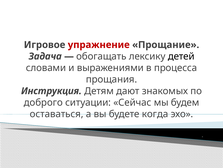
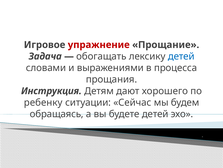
детей at (181, 56) colour: black -> blue
знакомых: знакомых -> хорошего
доброго: доброго -> ребенку
оставаться: оставаться -> обращаясь
будете когда: когда -> детей
